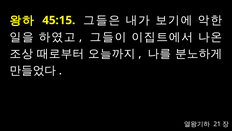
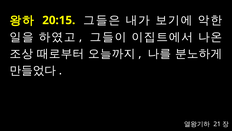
45:15: 45:15 -> 20:15
